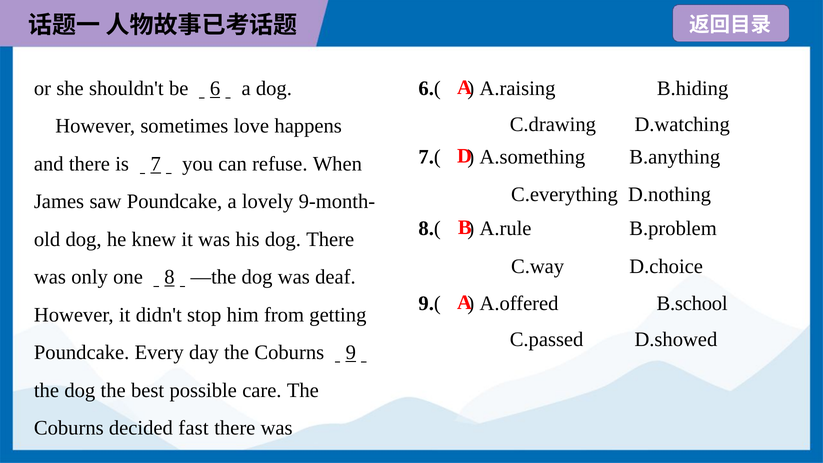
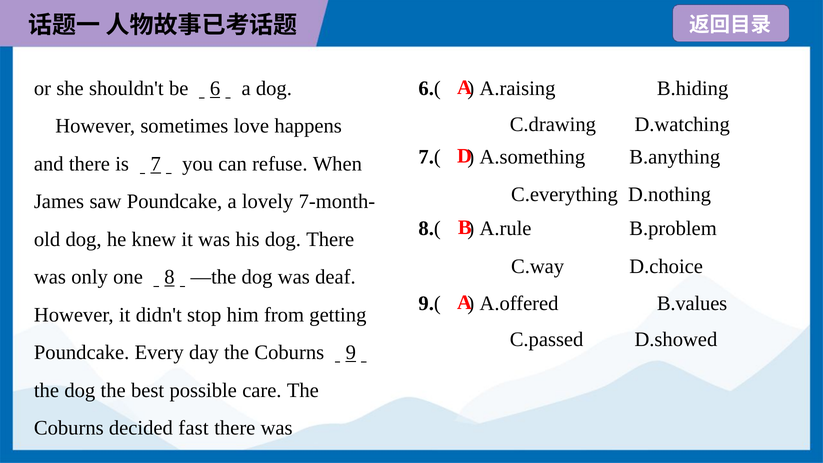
9-month-: 9-month- -> 7-month-
B.school: B.school -> B.values
